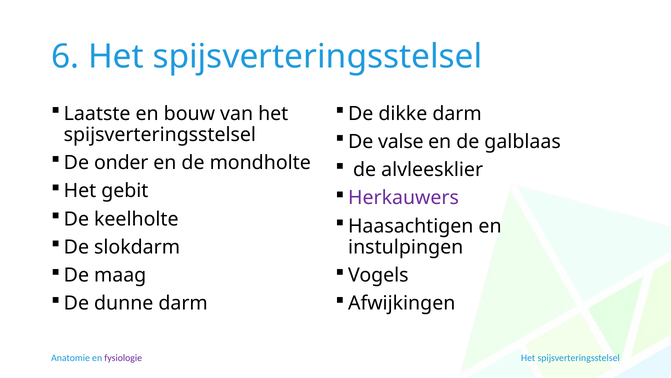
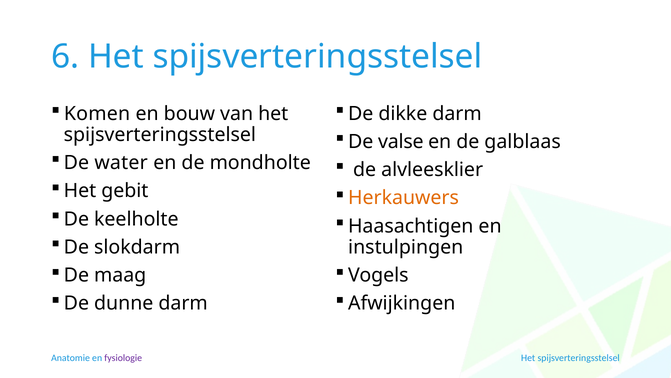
Laatste: Laatste -> Komen
onder: onder -> water
Herkauwers colour: purple -> orange
